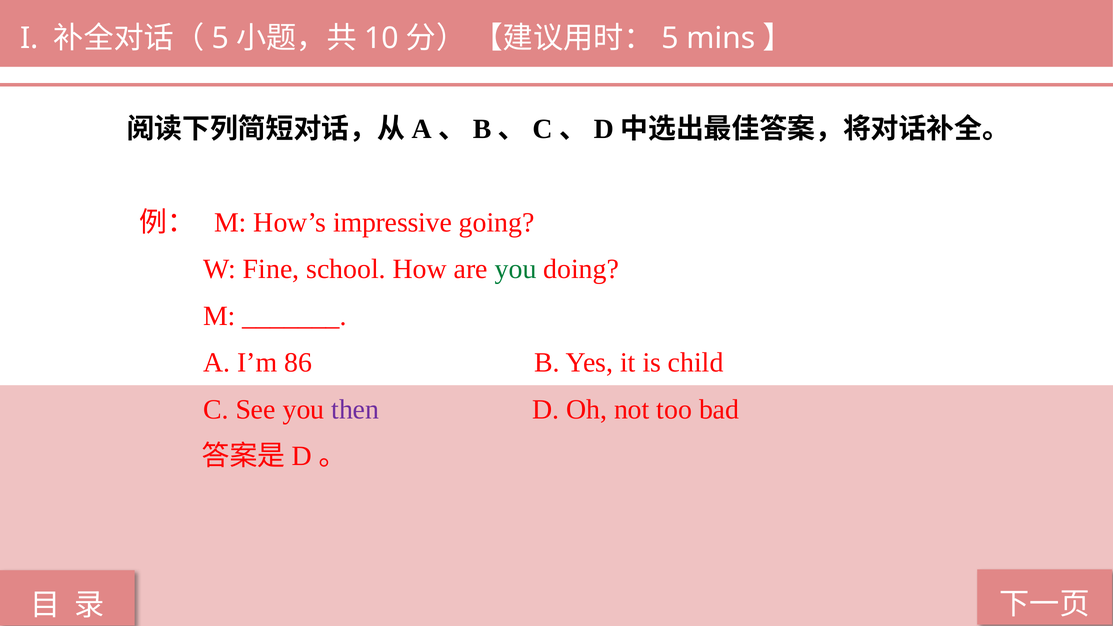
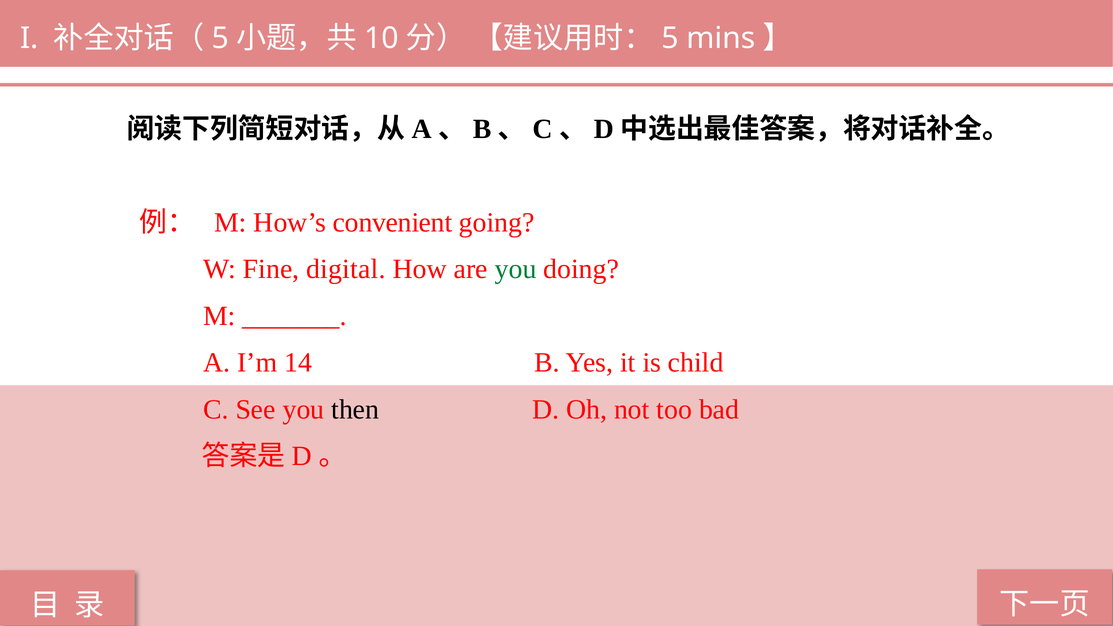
impressive: impressive -> convenient
school: school -> digital
86: 86 -> 14
then colour: purple -> black
